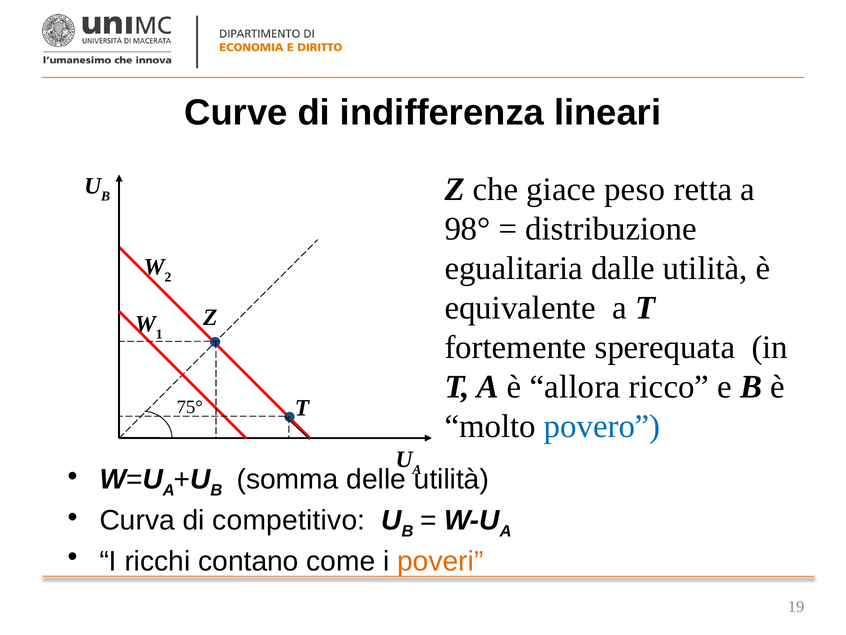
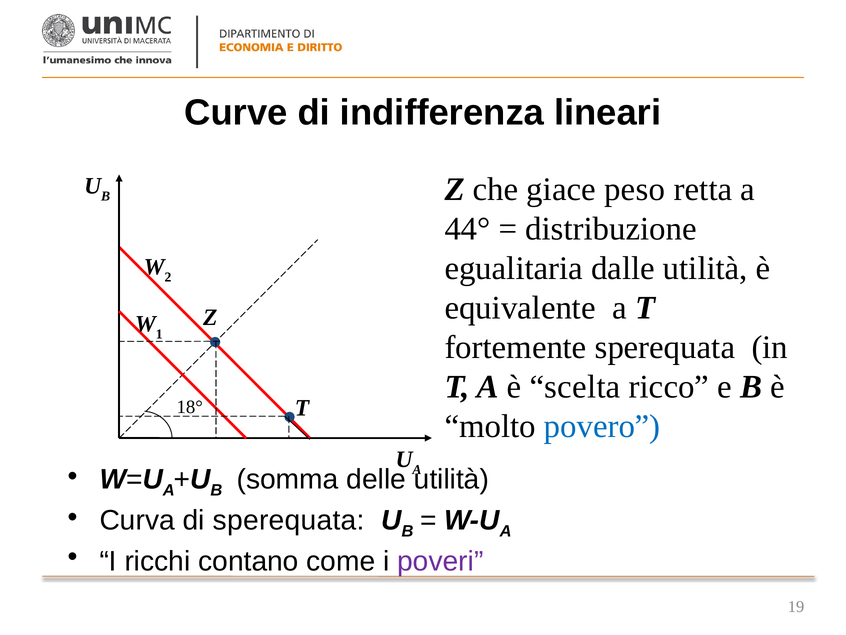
98°: 98° -> 44°
allora: allora -> scelta
75°: 75° -> 18°
di competitivo: competitivo -> sperequata
poveri colour: orange -> purple
